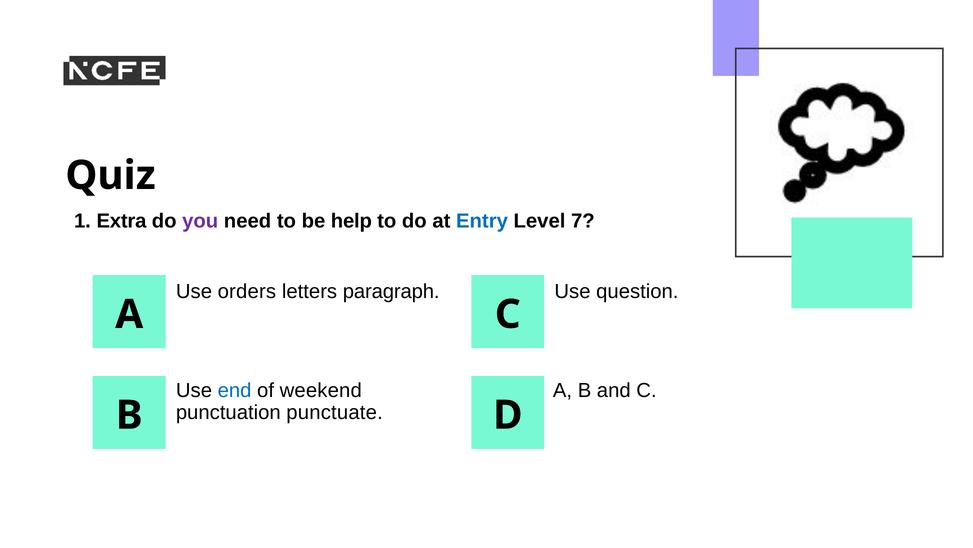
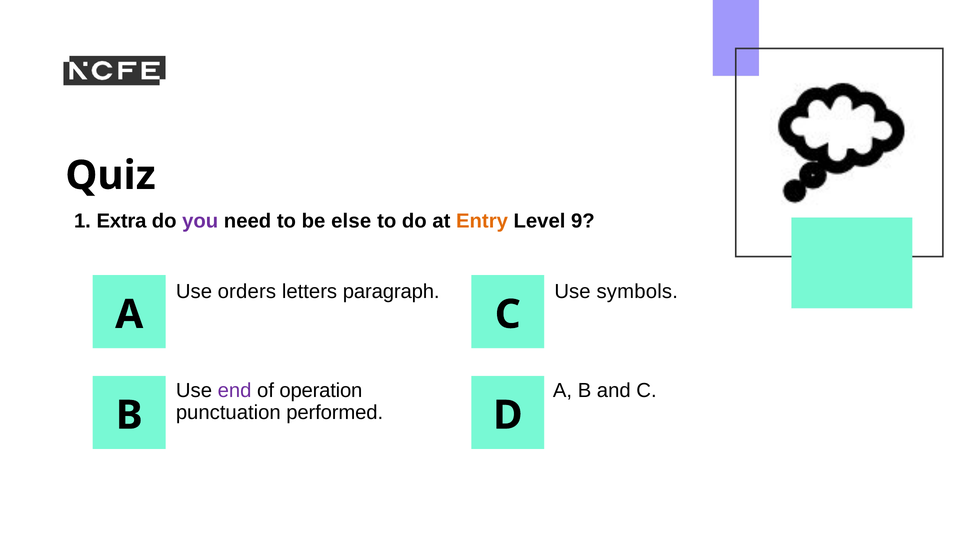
help: help -> else
Entry colour: blue -> orange
7: 7 -> 9
question: question -> symbols
end colour: blue -> purple
weekend: weekend -> operation
punctuate: punctuate -> performed
